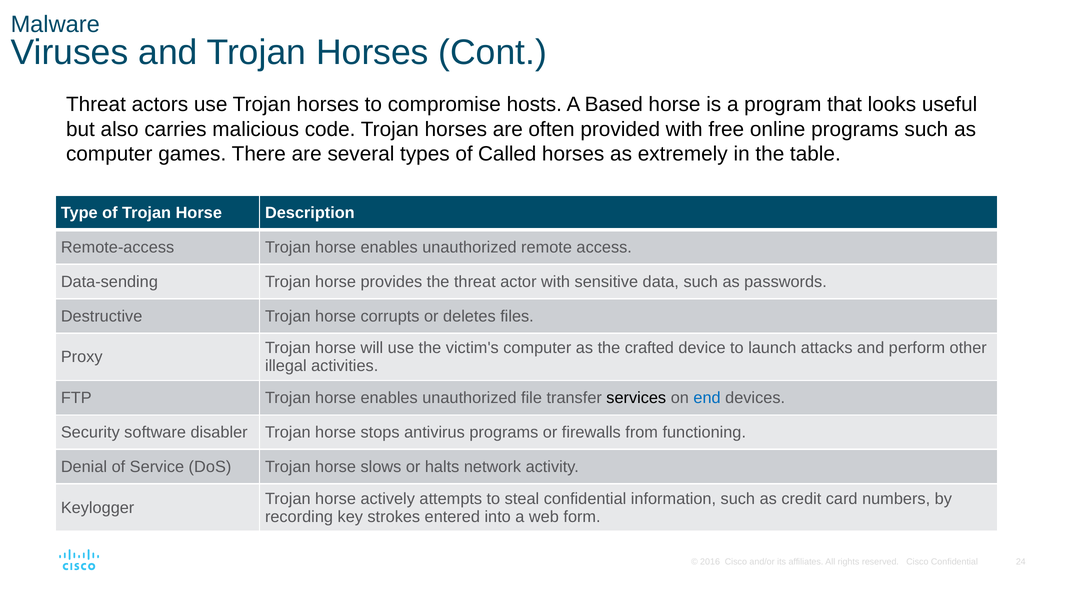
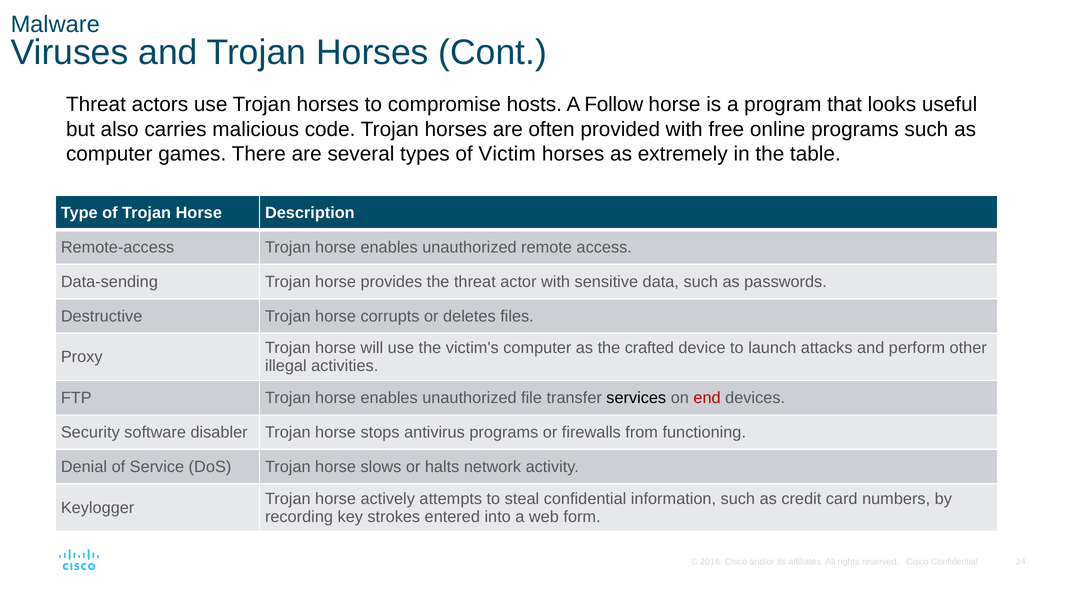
Based: Based -> Follow
Called: Called -> Victim
end colour: blue -> red
